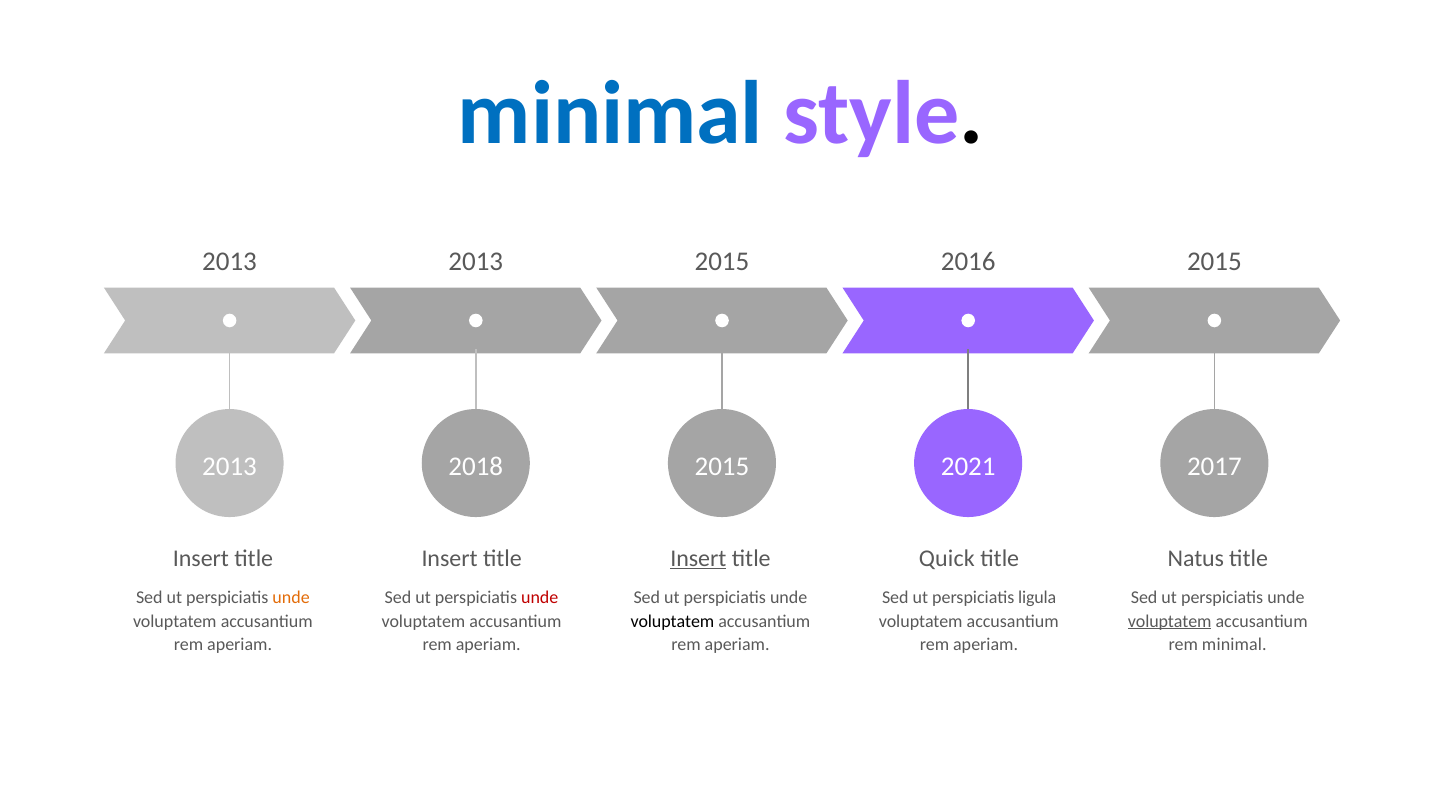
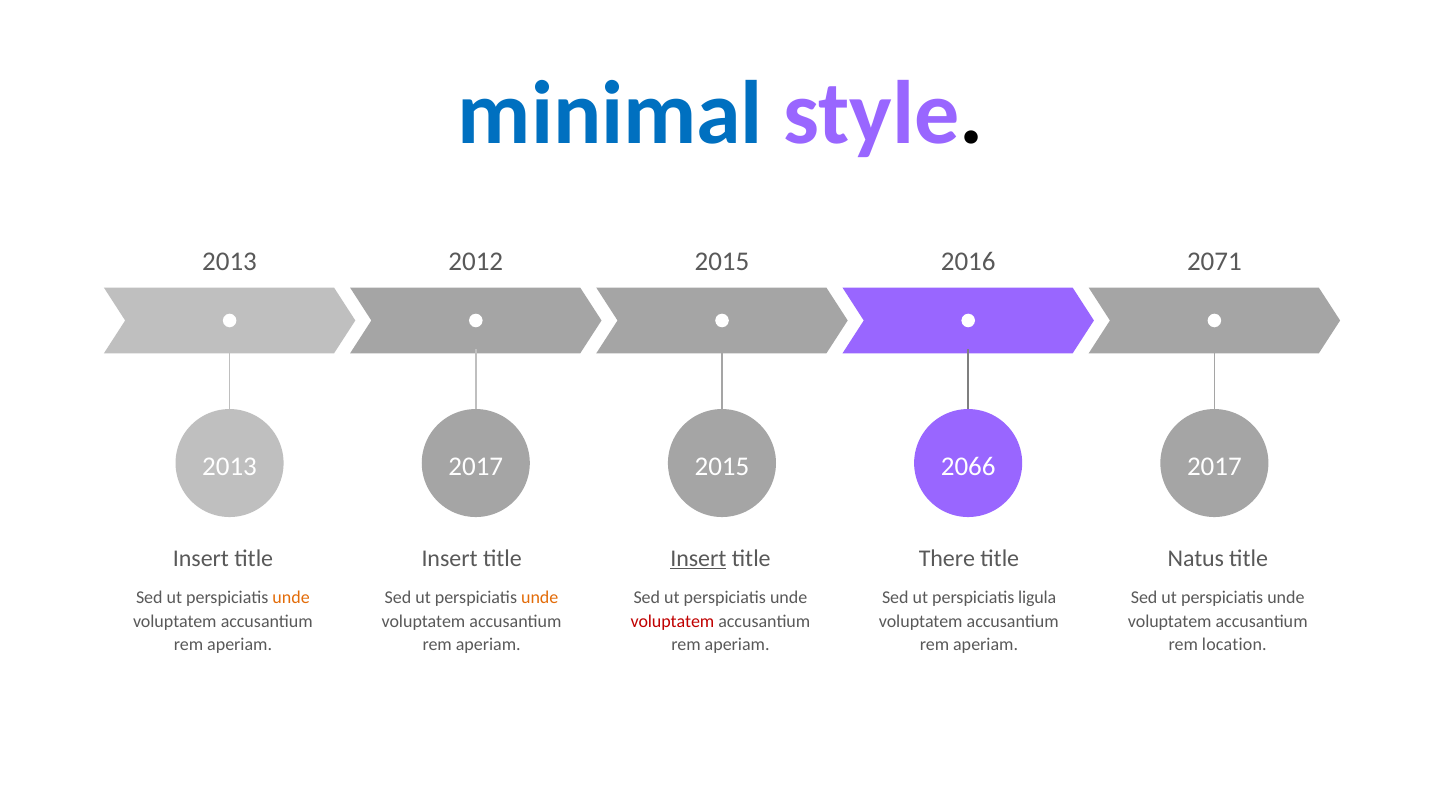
2013 2013: 2013 -> 2012
2016 2015: 2015 -> 2071
2013 2018: 2018 -> 2017
2021: 2021 -> 2066
Quick: Quick -> There
unde at (540, 598) colour: red -> orange
voluptatem at (672, 622) colour: black -> red
voluptatem at (1170, 622) underline: present -> none
rem minimal: minimal -> location
